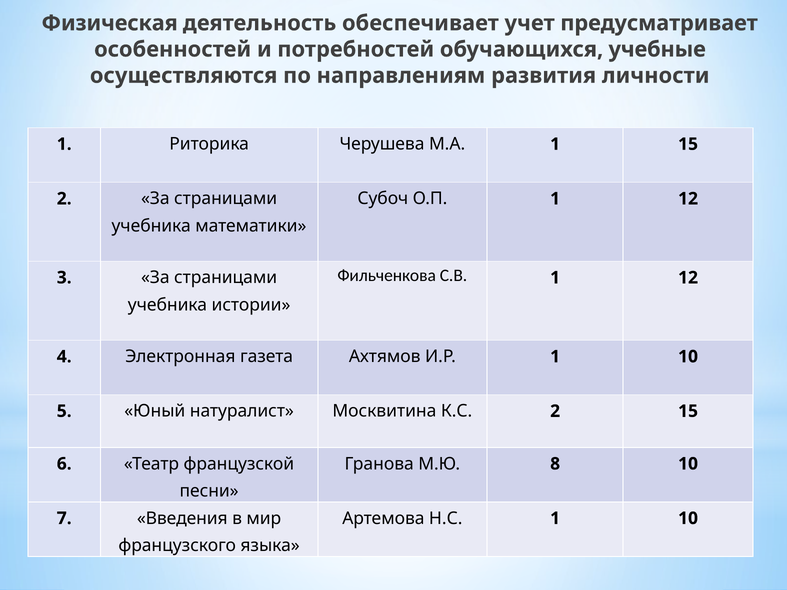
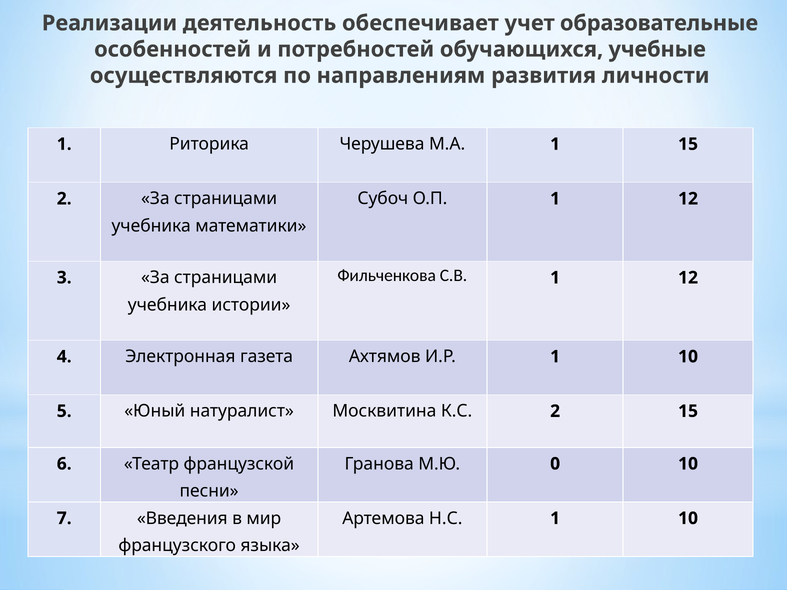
Физическая: Физическая -> Реализации
предусматривает: предусматривает -> образовательные
8: 8 -> 0
